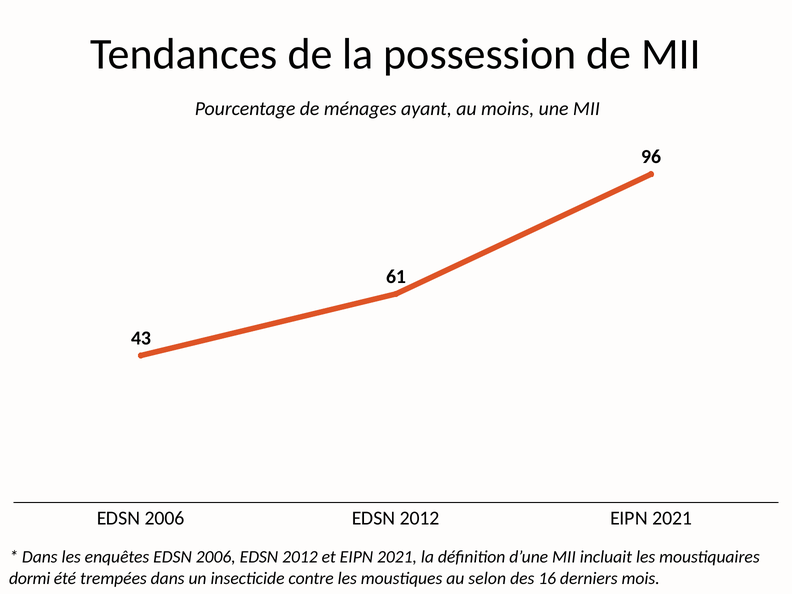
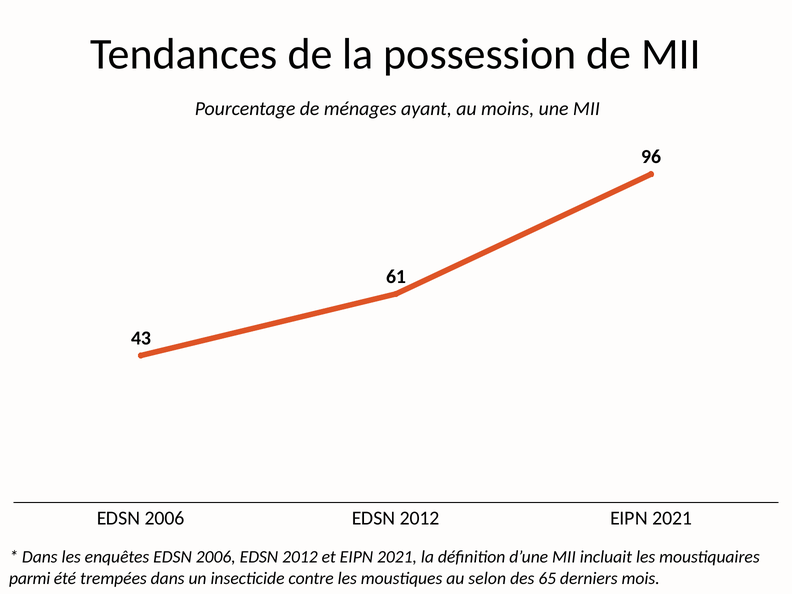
dormi: dormi -> parmi
16: 16 -> 65
